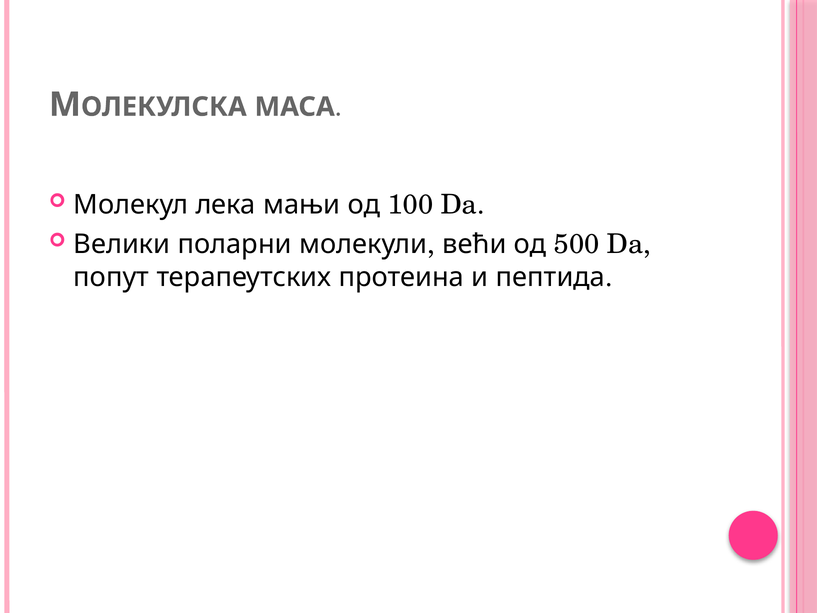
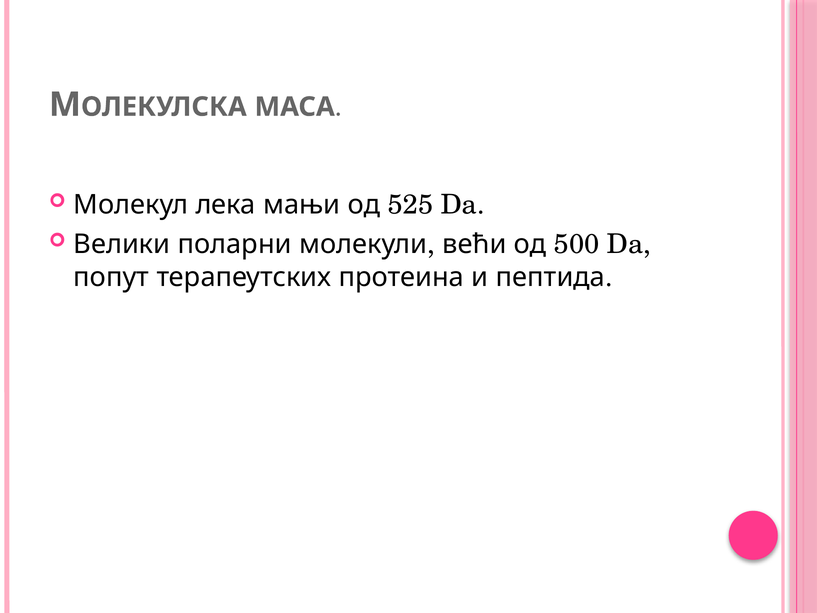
100: 100 -> 525
